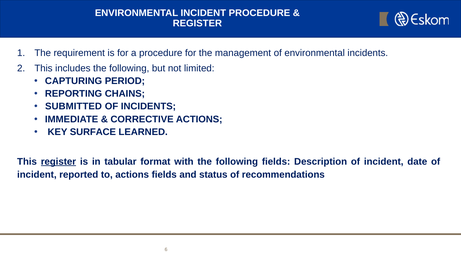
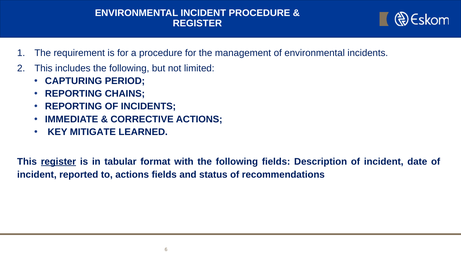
SUBMITTED at (74, 107): SUBMITTED -> REPORTING
SURFACE: SURFACE -> MITIGATE
